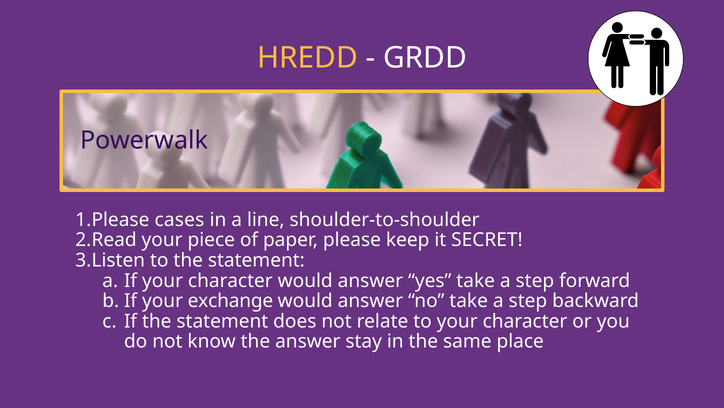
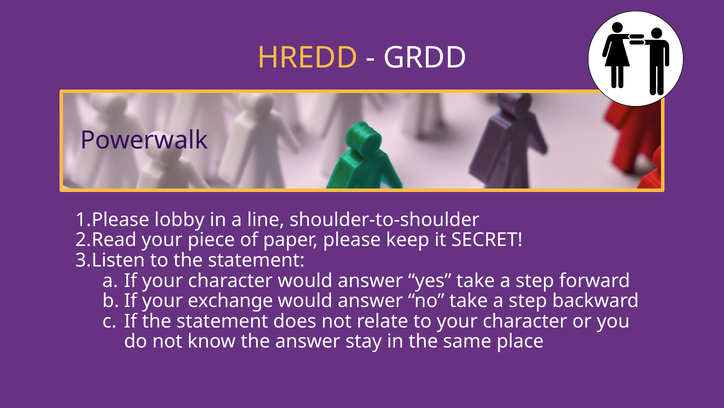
cases: cases -> lobby
